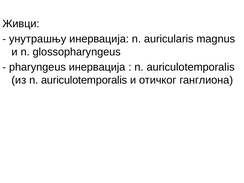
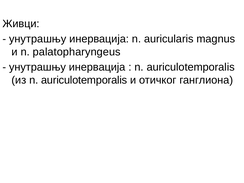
glossopharyngeus: glossopharyngeus -> palatopharyngeus
pharyngeus at (37, 67): pharyngeus -> унутрашњу
